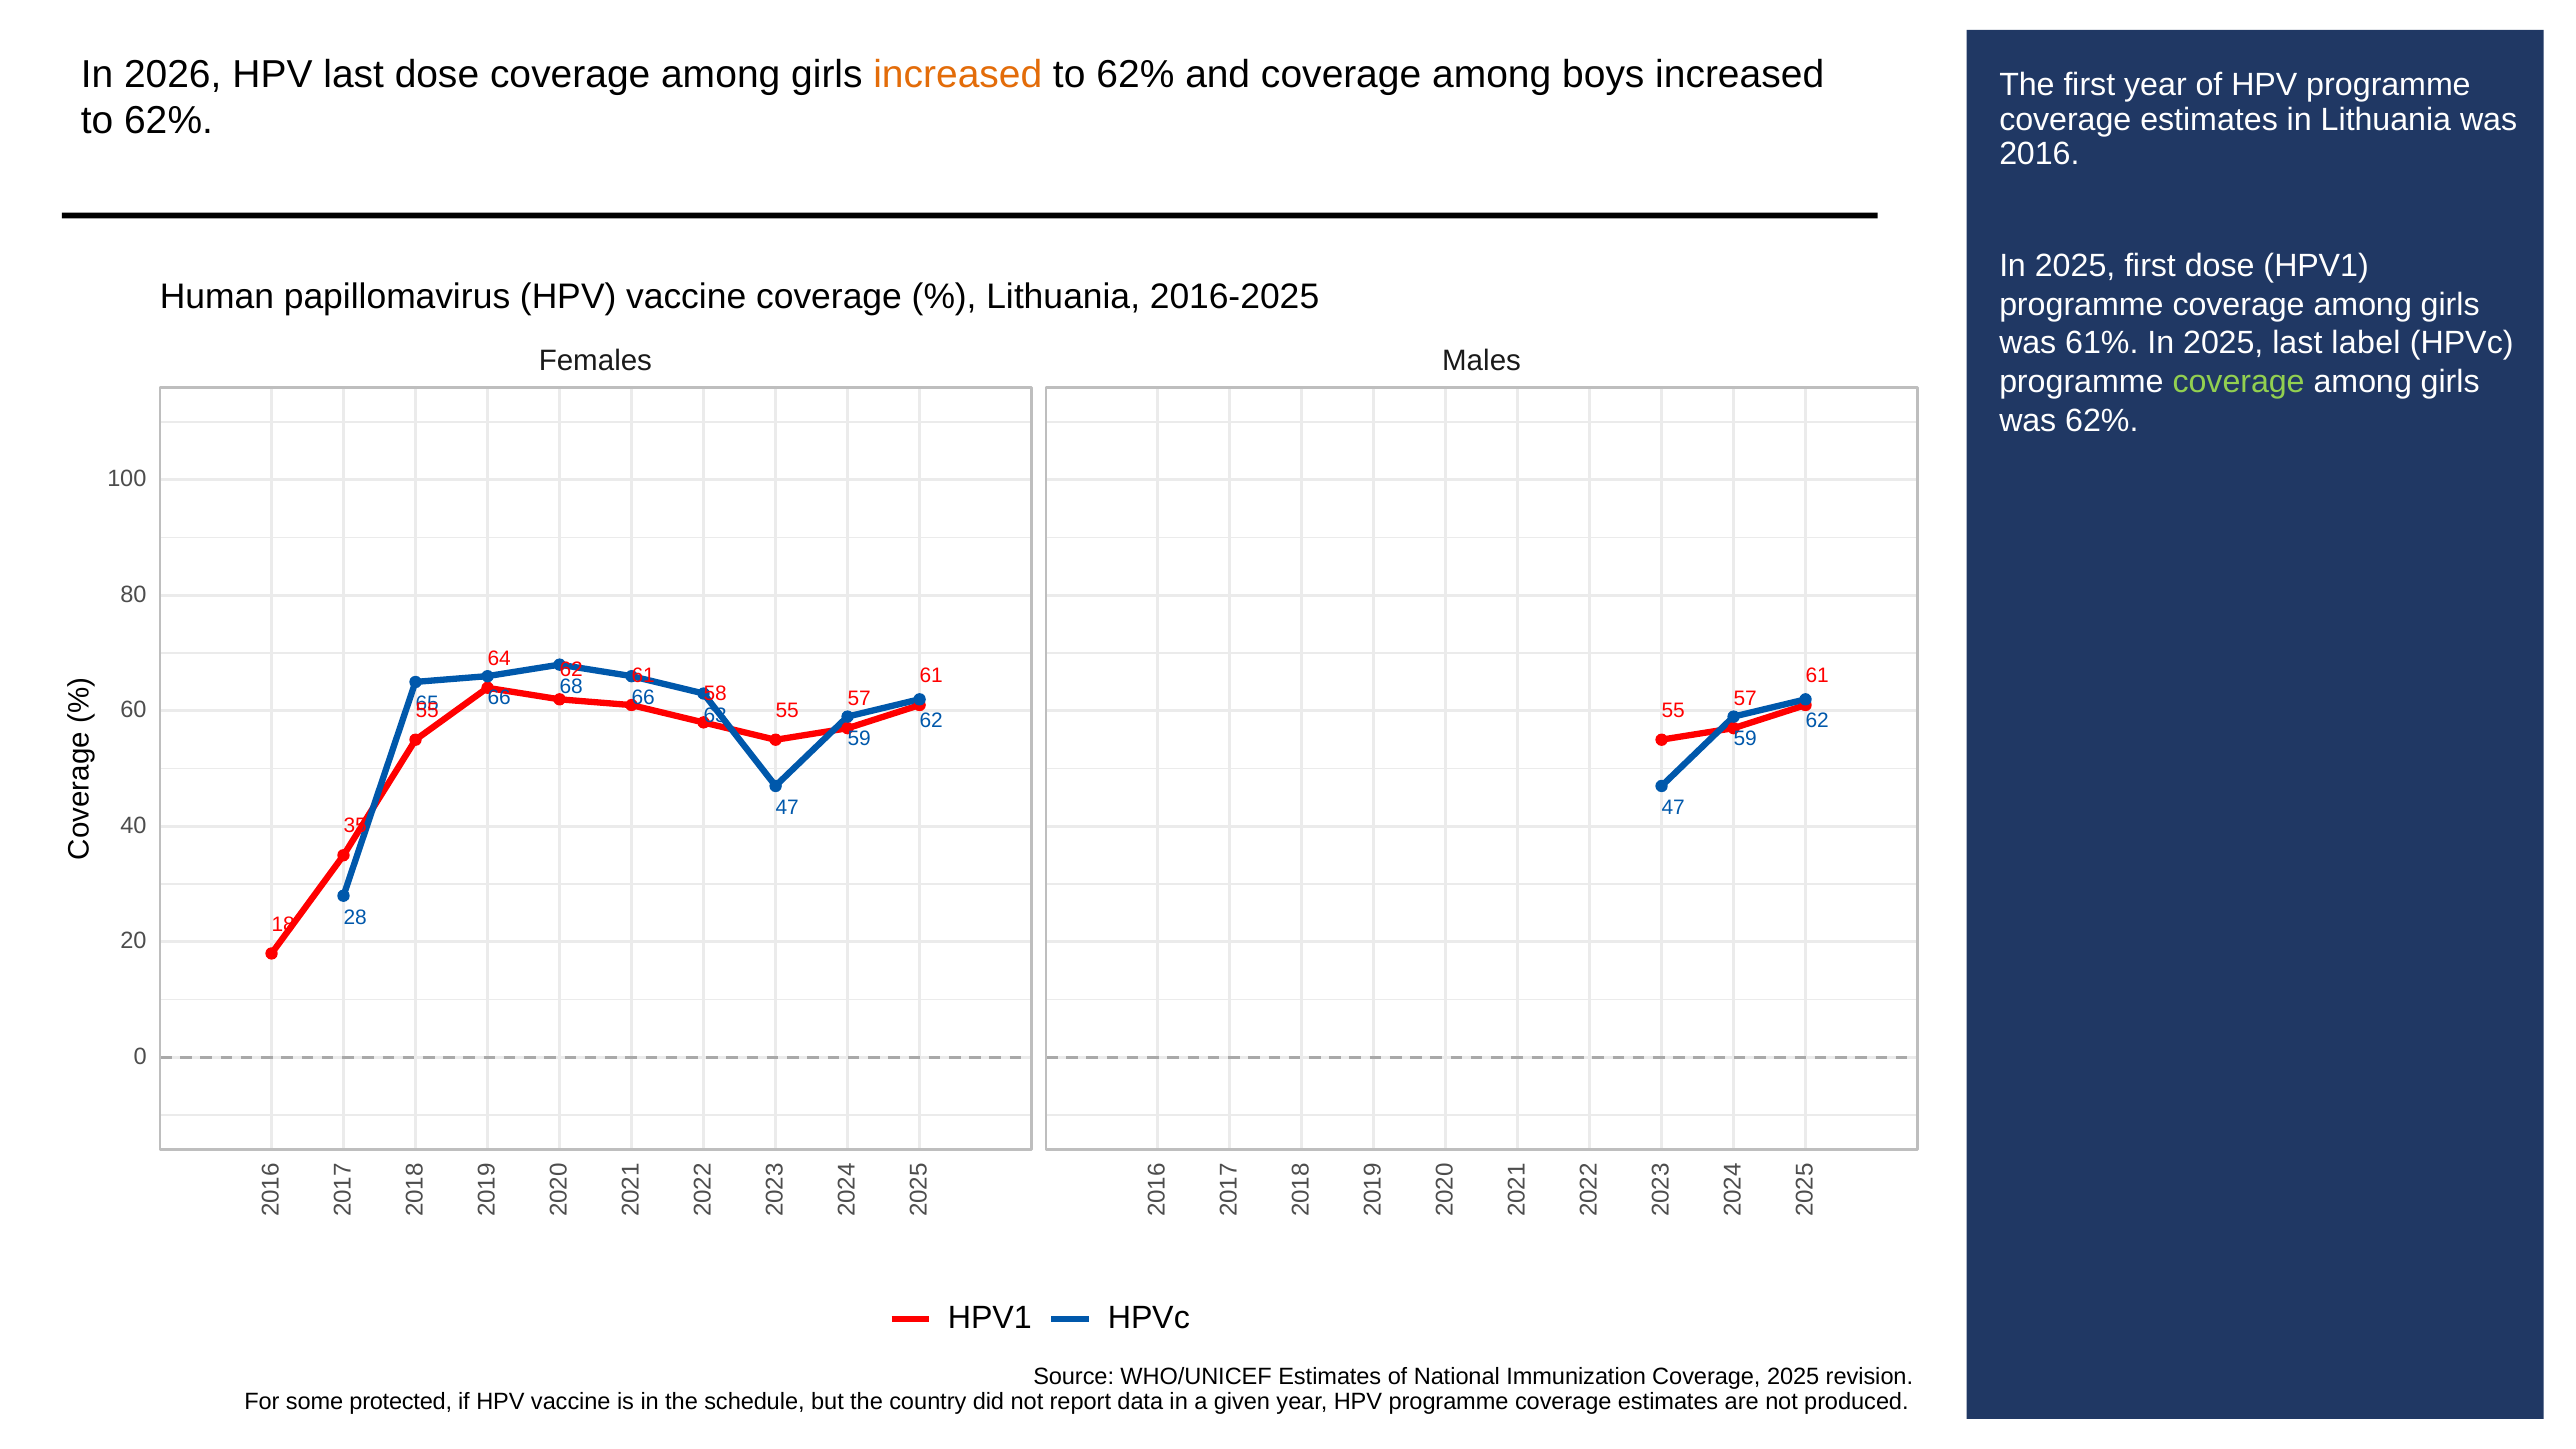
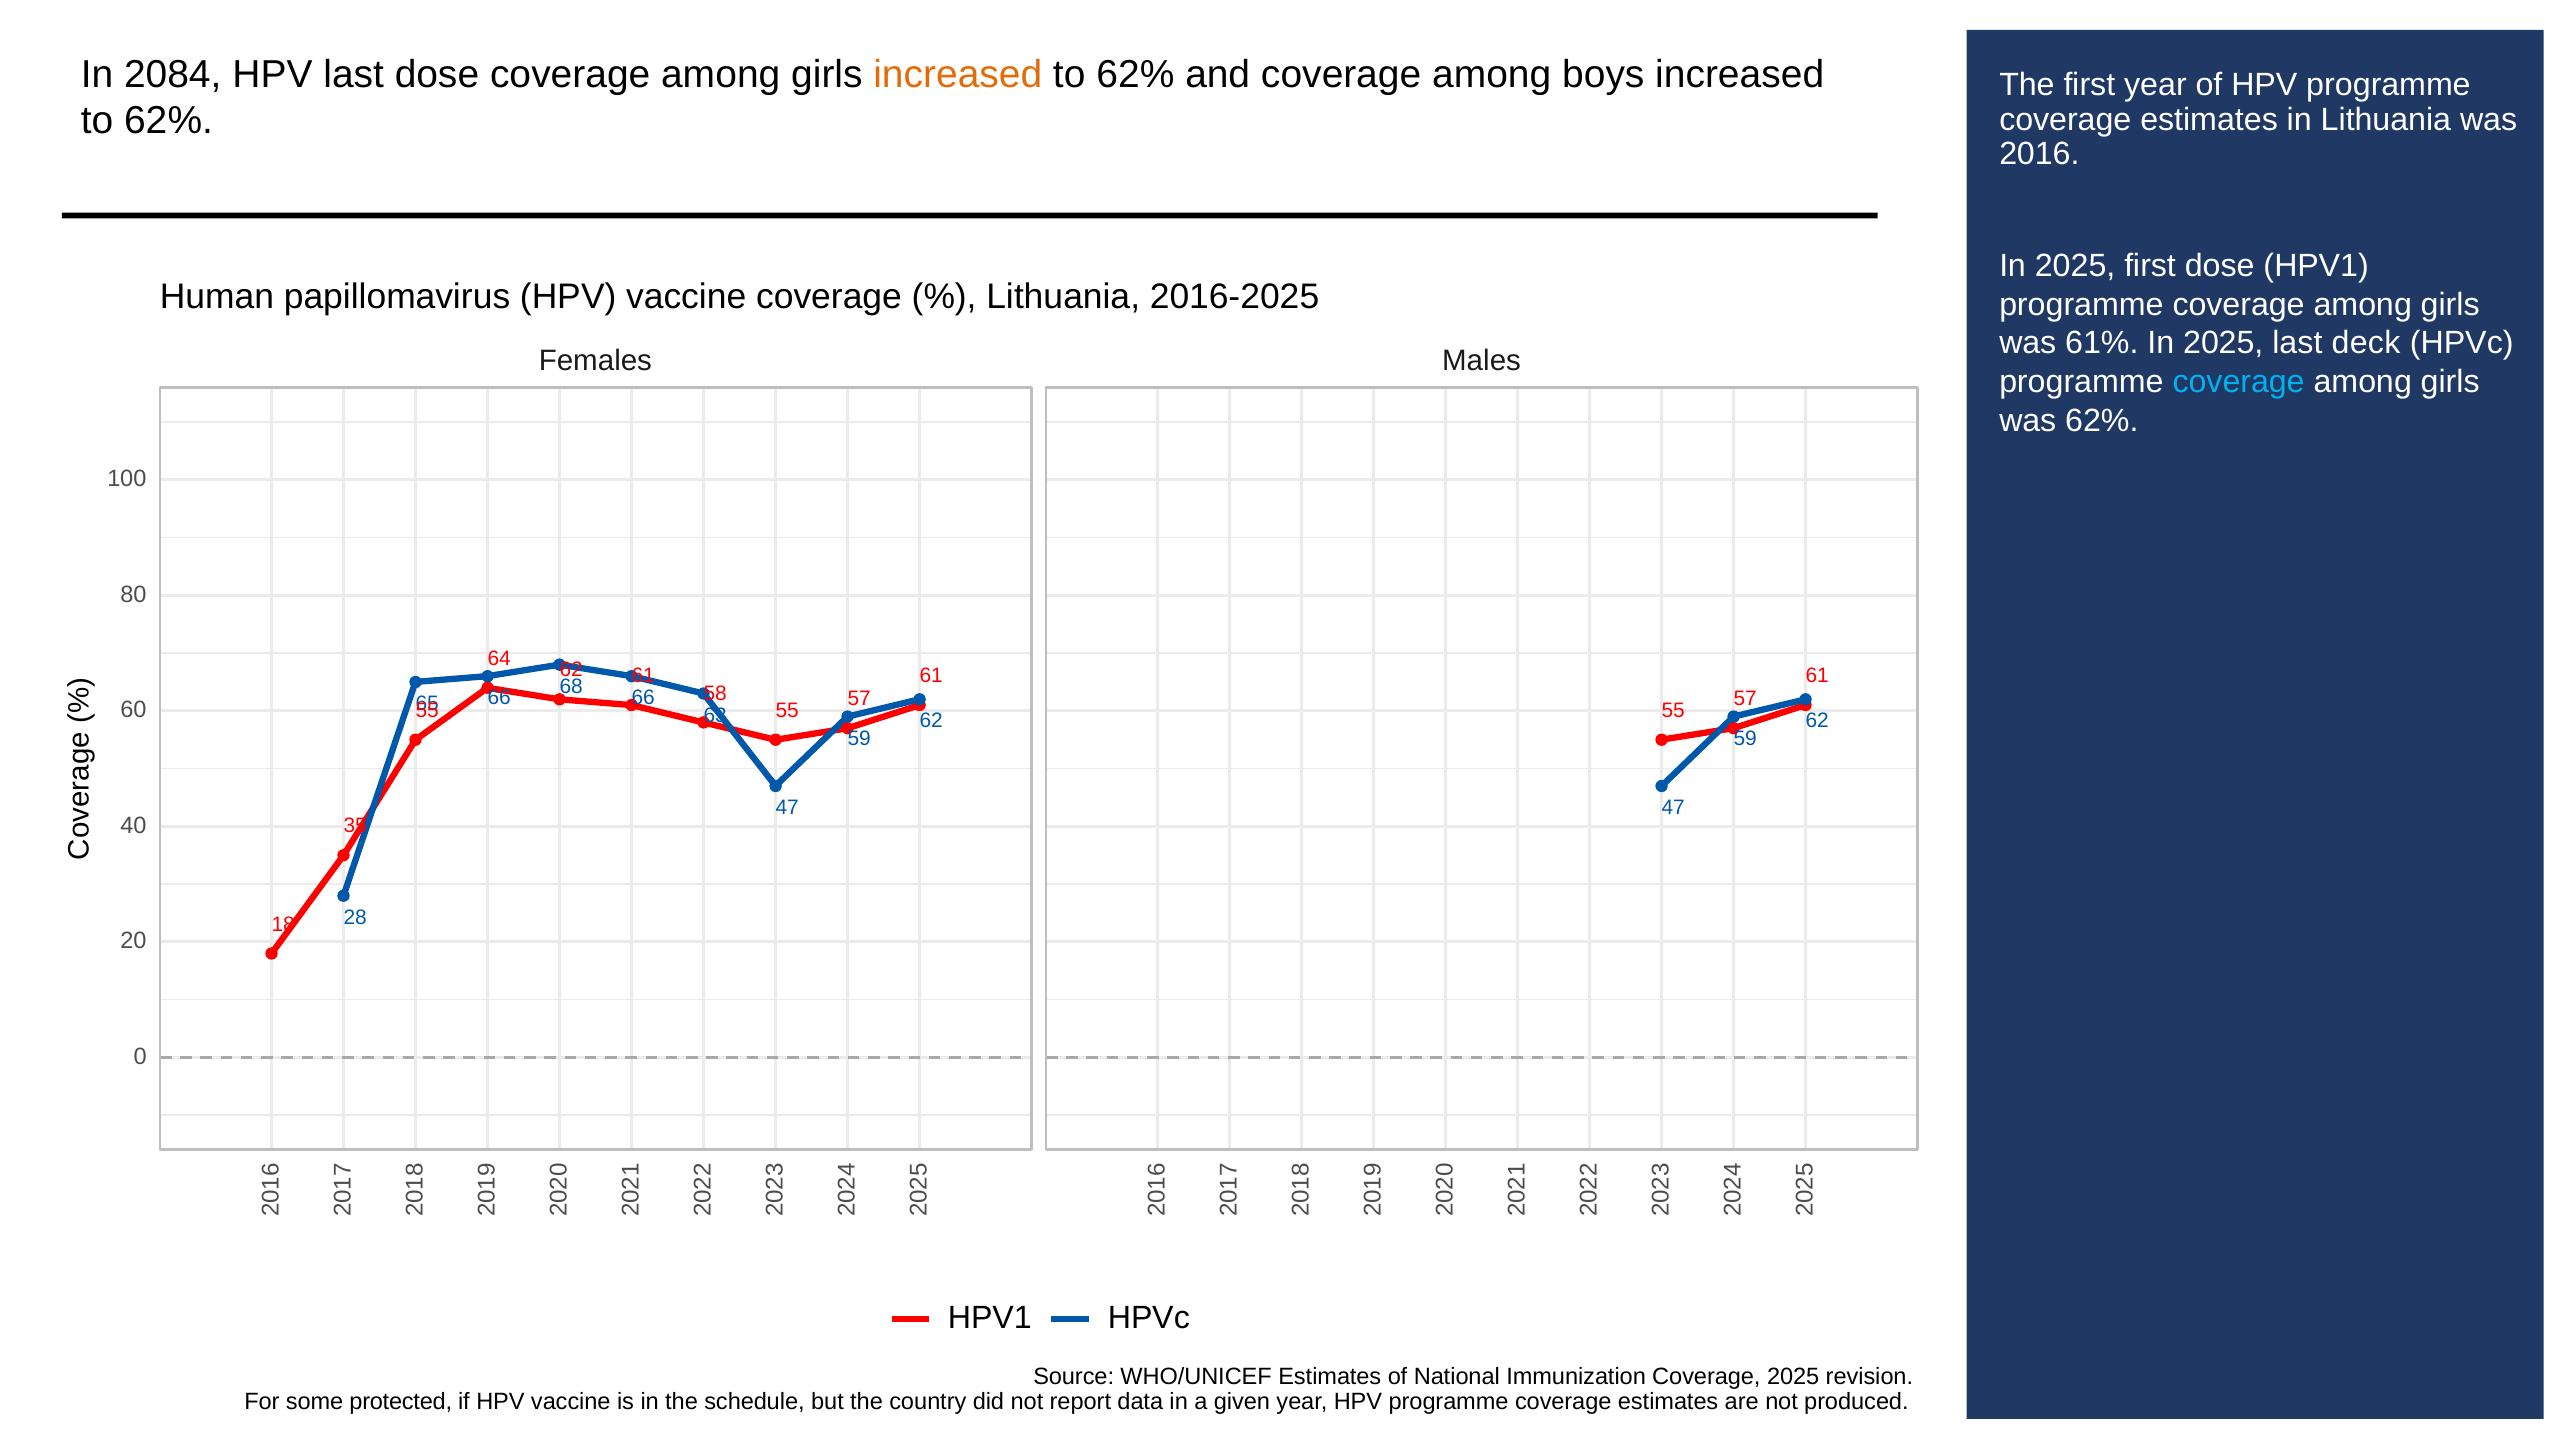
2026: 2026 -> 2084
label: label -> deck
coverage at (2239, 382) colour: light green -> light blue
